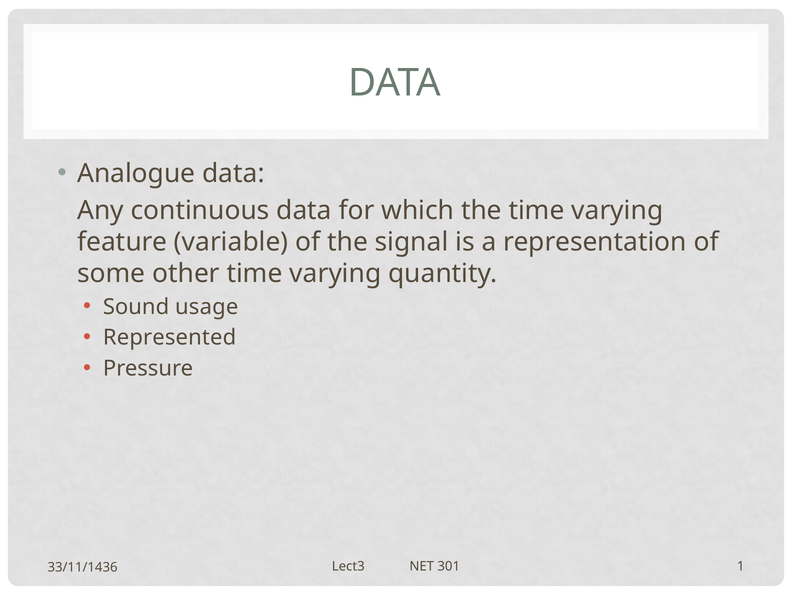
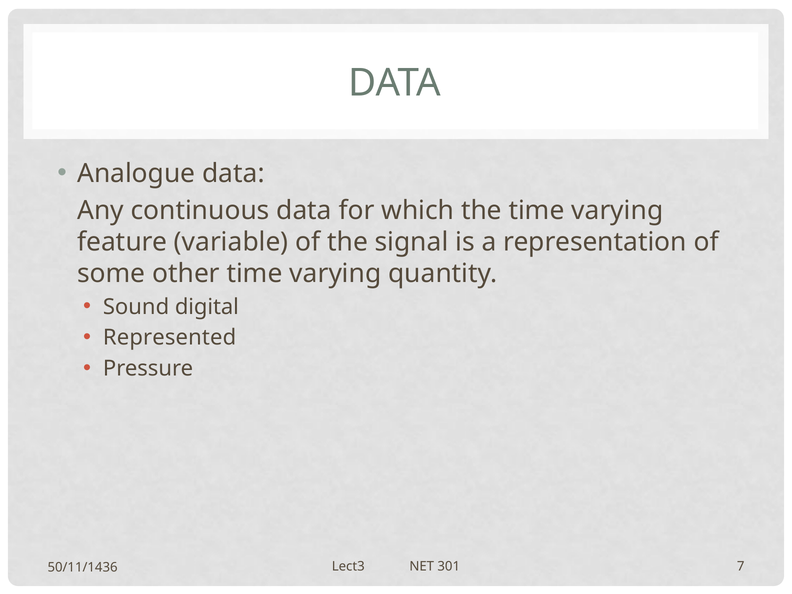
usage: usage -> digital
1: 1 -> 7
33/11/1436: 33/11/1436 -> 50/11/1436
